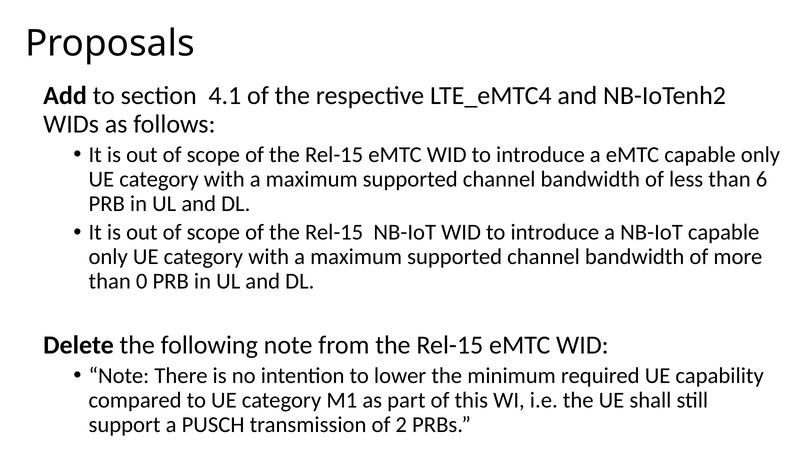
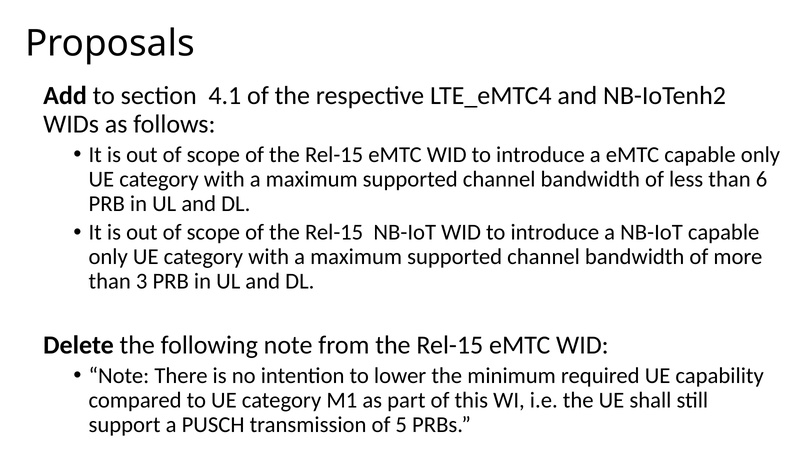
0: 0 -> 3
2: 2 -> 5
